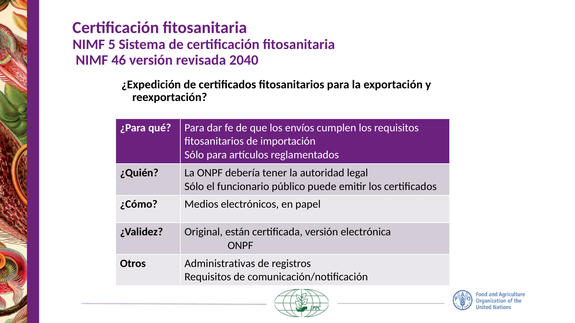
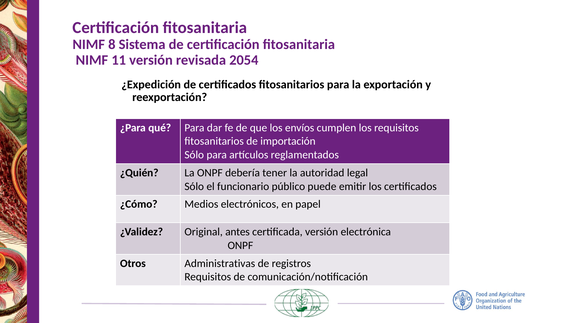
5: 5 -> 8
46: 46 -> 11
2040: 2040 -> 2054
están: están -> antes
